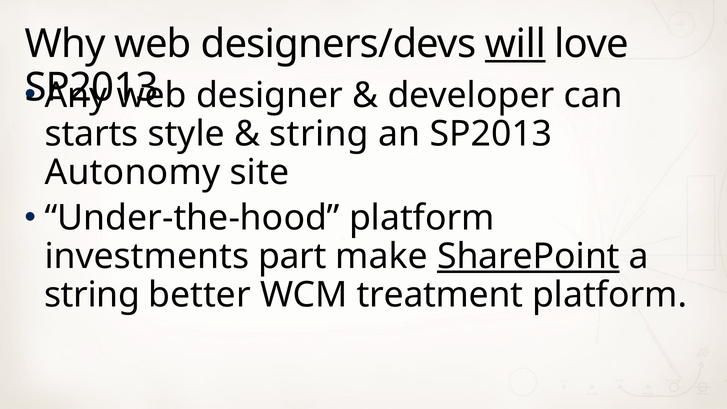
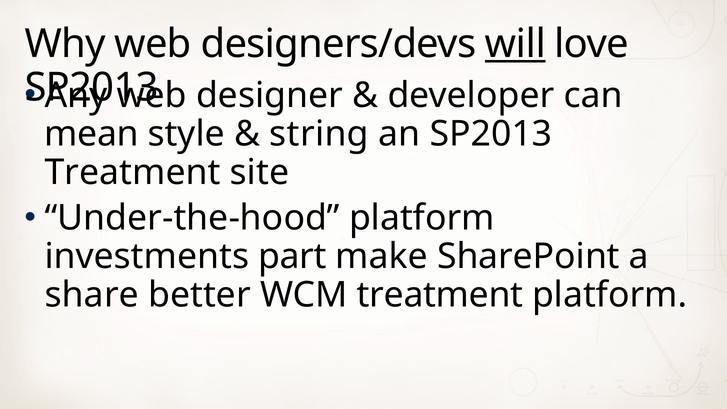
starts: starts -> mean
Autonomy at (133, 172): Autonomy -> Treatment
SharePoint underline: present -> none
string at (92, 295): string -> share
